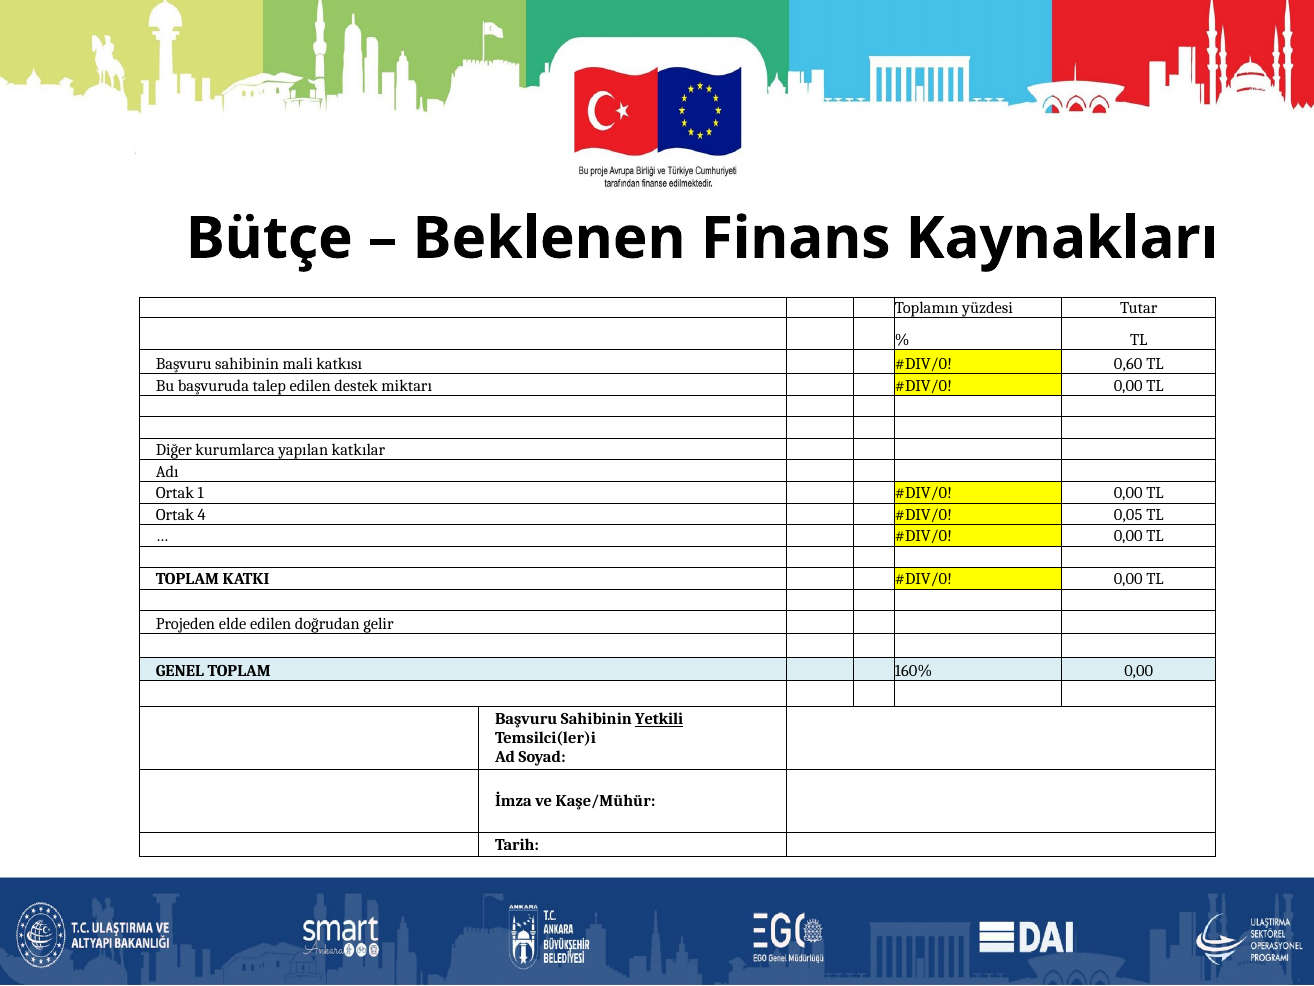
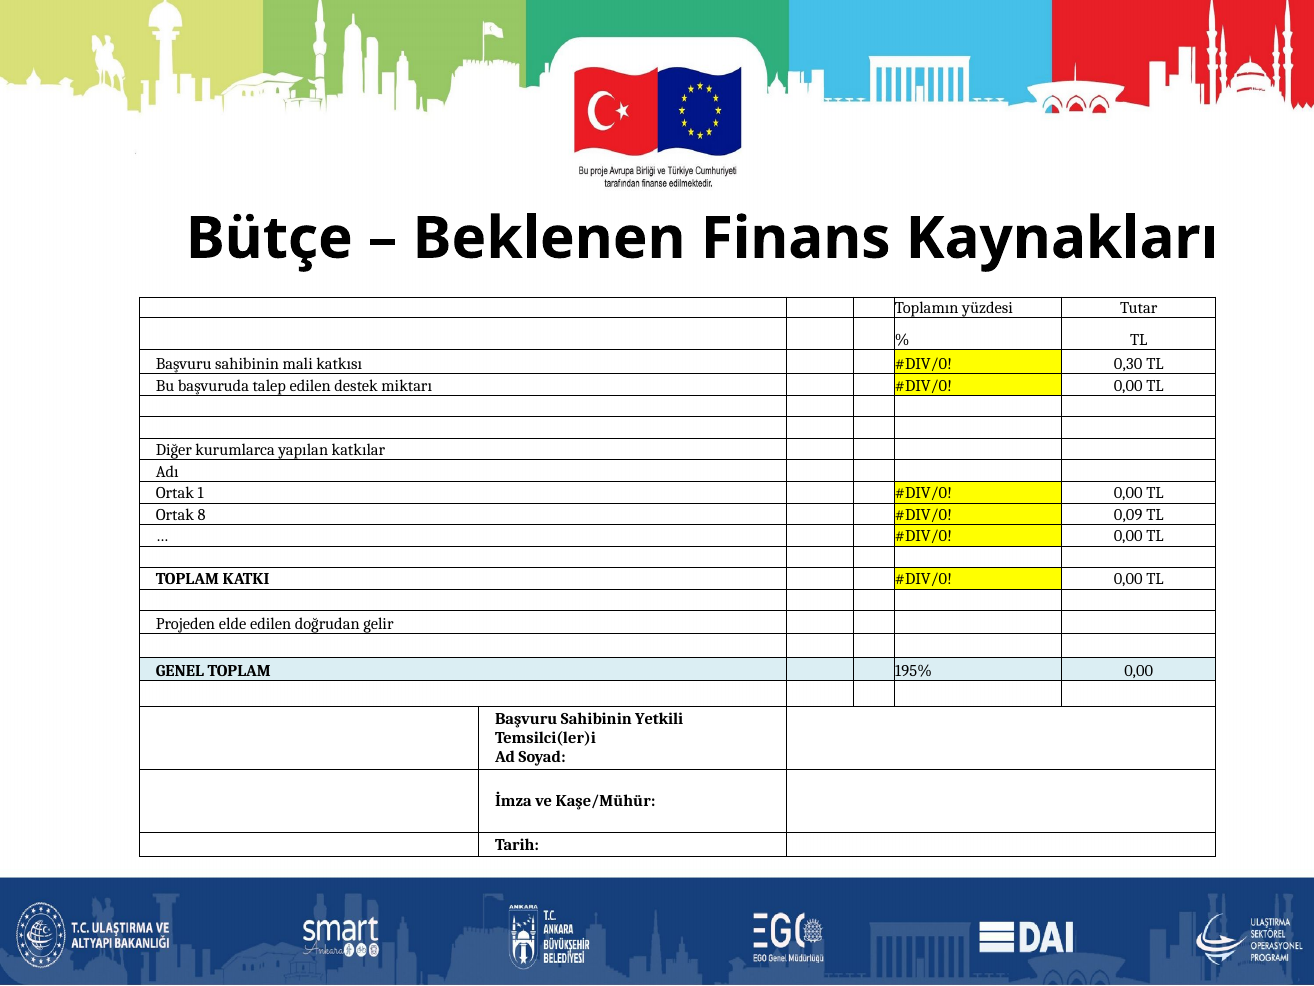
0,60: 0,60 -> 0,30
4: 4 -> 8
0,05: 0,05 -> 0,09
160%: 160% -> 195%
Yetkili underline: present -> none
